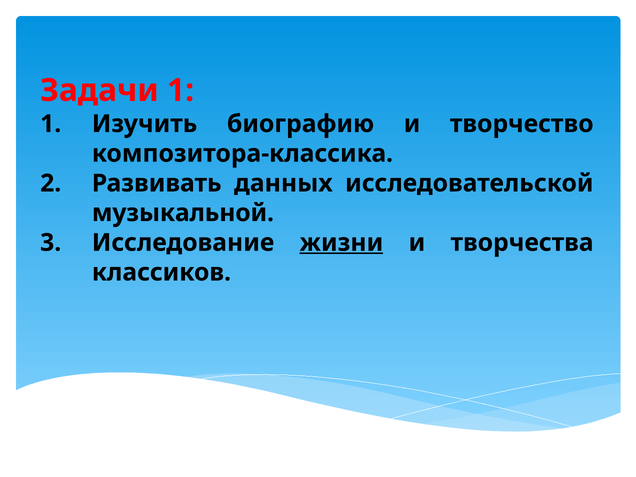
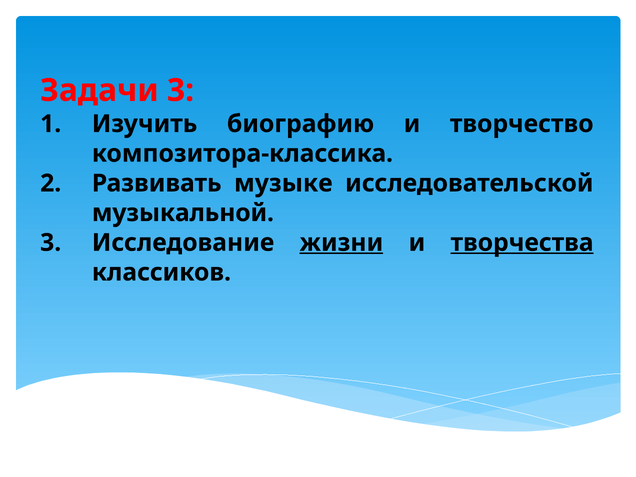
Задачи 1: 1 -> 3
данных: данных -> музыке
творчества underline: none -> present
